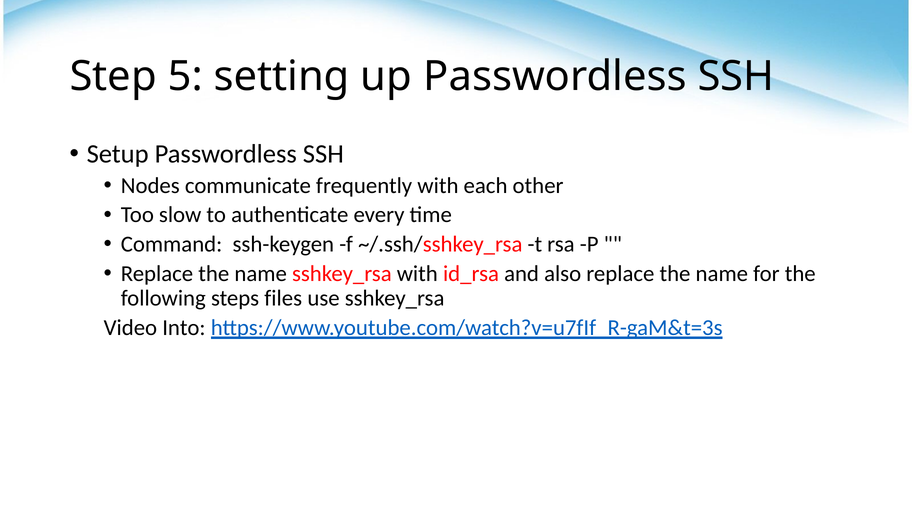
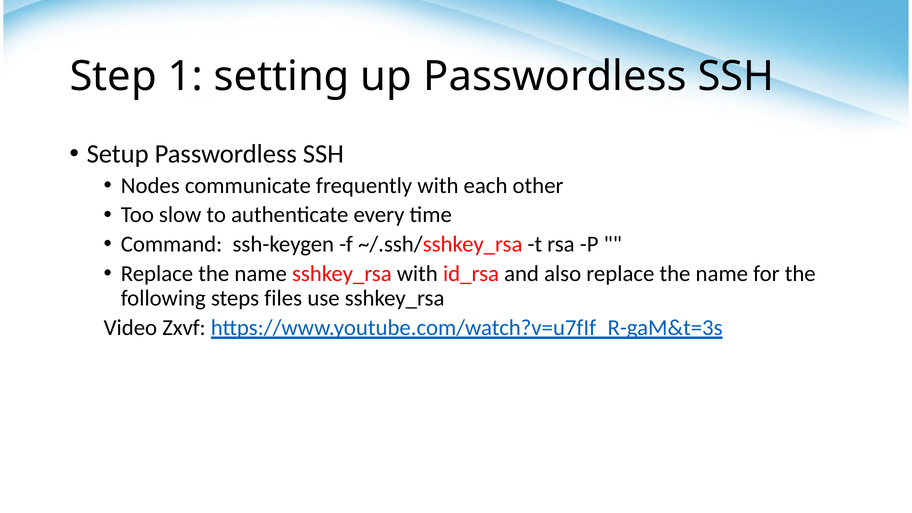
5: 5 -> 1
Into: Into -> Zxvf
